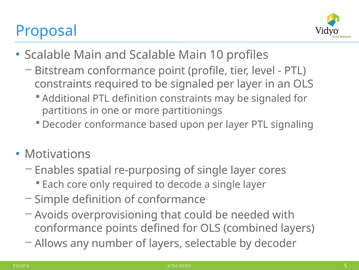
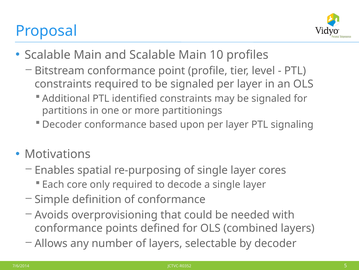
PTL definition: definition -> identified
